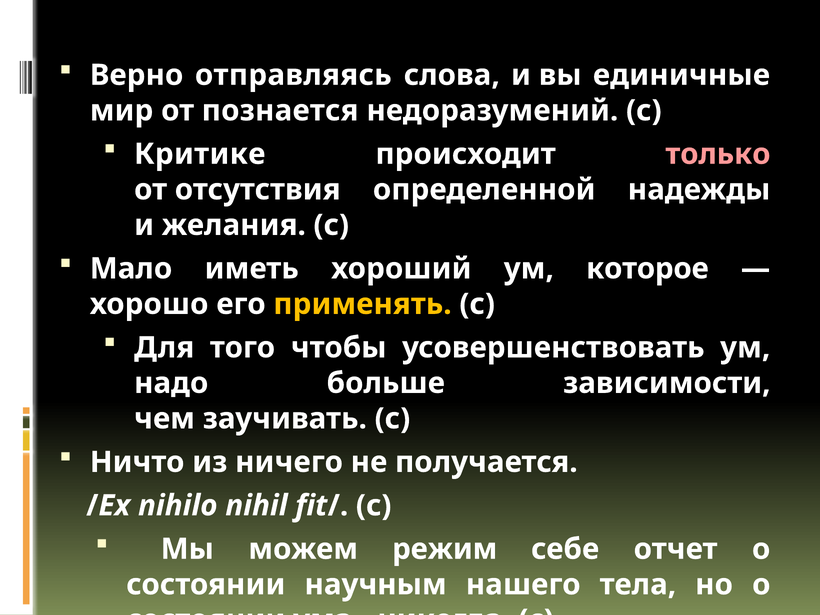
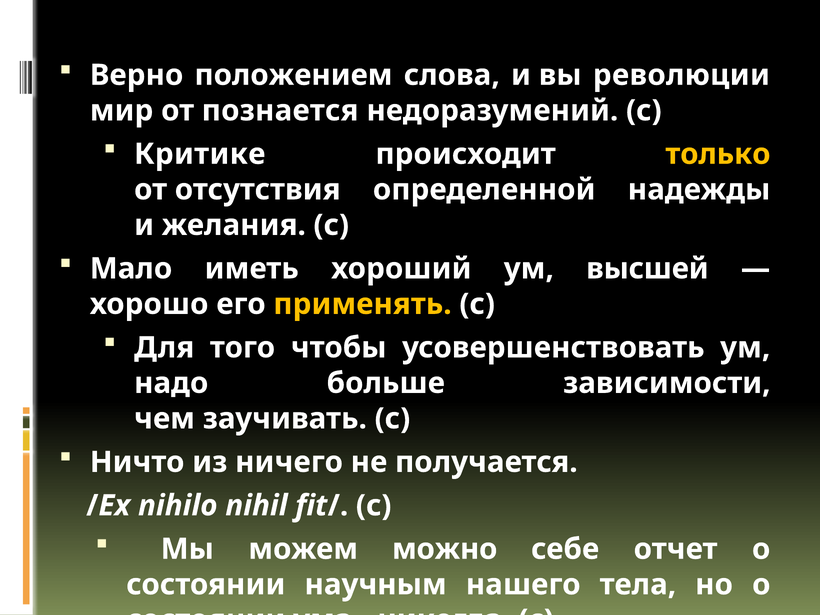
отправляясь: отправляясь -> положением
единичные: единичные -> революции
только colour: pink -> yellow
которое: которое -> высшей
режим: режим -> можно
